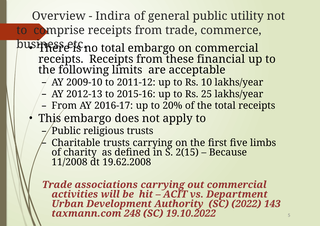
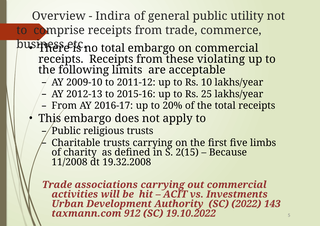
financial: financial -> violating
19.62.2008: 19.62.2008 -> 19.32.2008
Department: Department -> Investments
248: 248 -> 912
